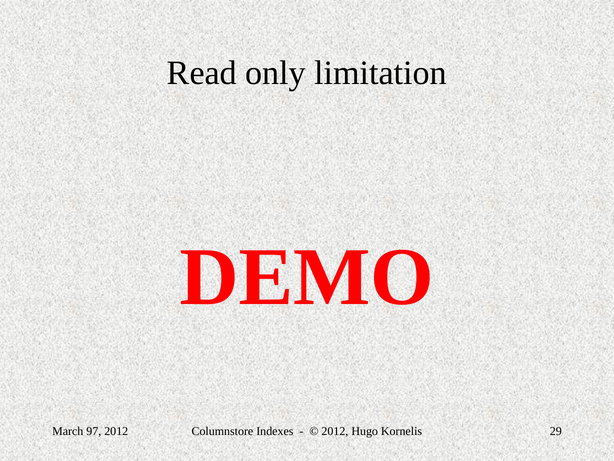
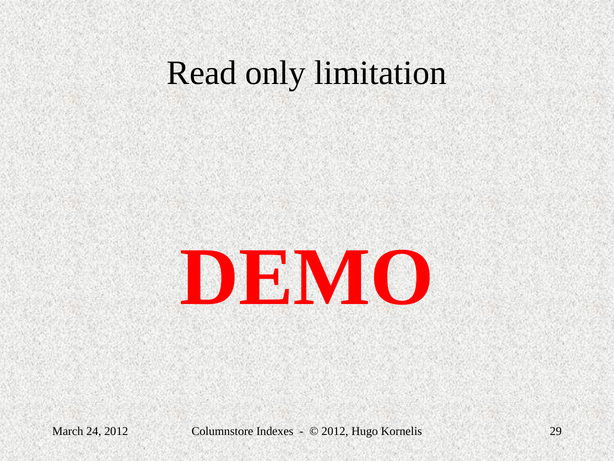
97: 97 -> 24
